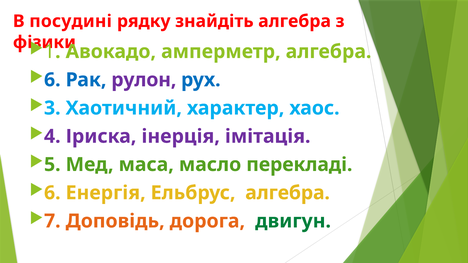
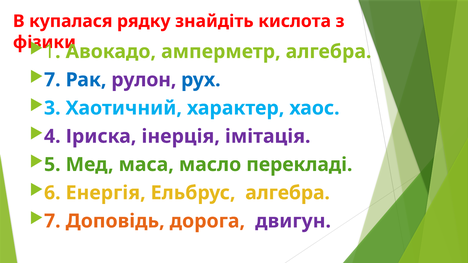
посудині: посудині -> купалася
знайдіть алгебра: алгебра -> кислота
6 at (52, 80): 6 -> 7
двигун colour: green -> purple
